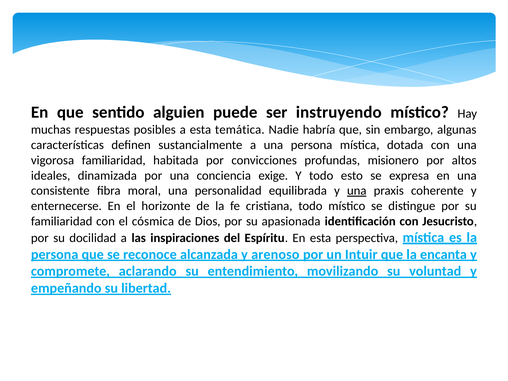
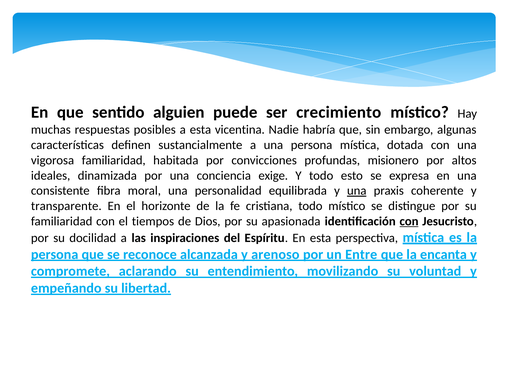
instruyendo: instruyendo -> crecimiento
temática: temática -> vicentina
enternecerse: enternecerse -> transparente
cósmica: cósmica -> tiempos
con at (409, 221) underline: none -> present
Intuir: Intuir -> Entre
